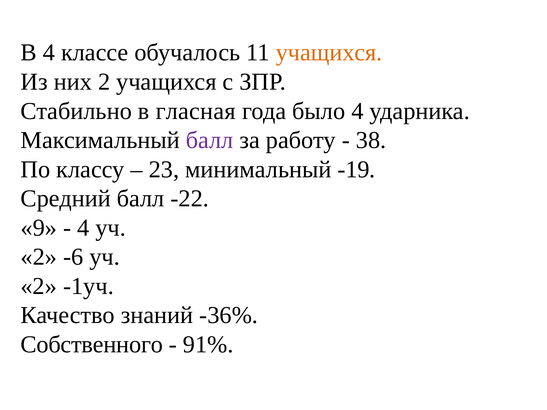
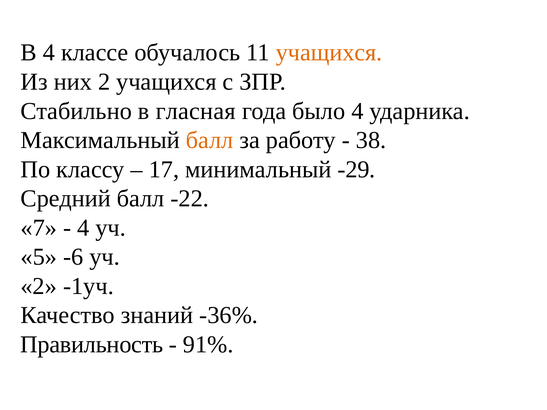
балл at (210, 140) colour: purple -> orange
23: 23 -> 17
-19: -19 -> -29
9: 9 -> 7
2 at (39, 257): 2 -> 5
Собственного: Собственного -> Правильность
